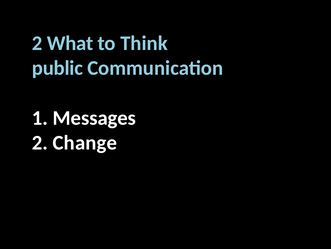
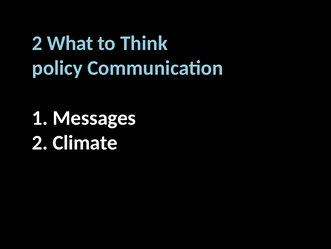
public: public -> policy
Change: Change -> Climate
